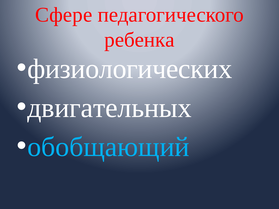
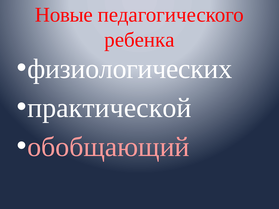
Сфере: Сфере -> Новые
двигательных: двигательных -> практической
обобщающий colour: light blue -> pink
